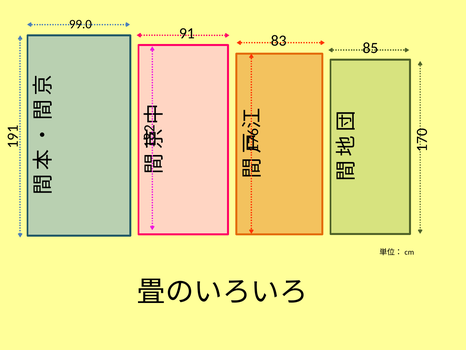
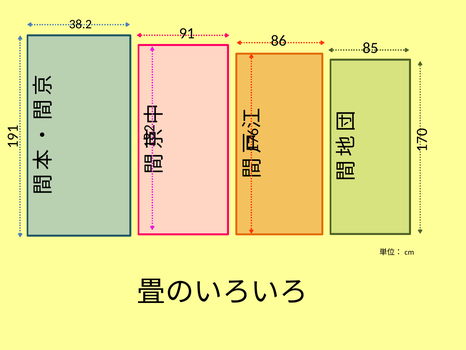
99.0: 99.0 -> 38.2
83: 83 -> 86
